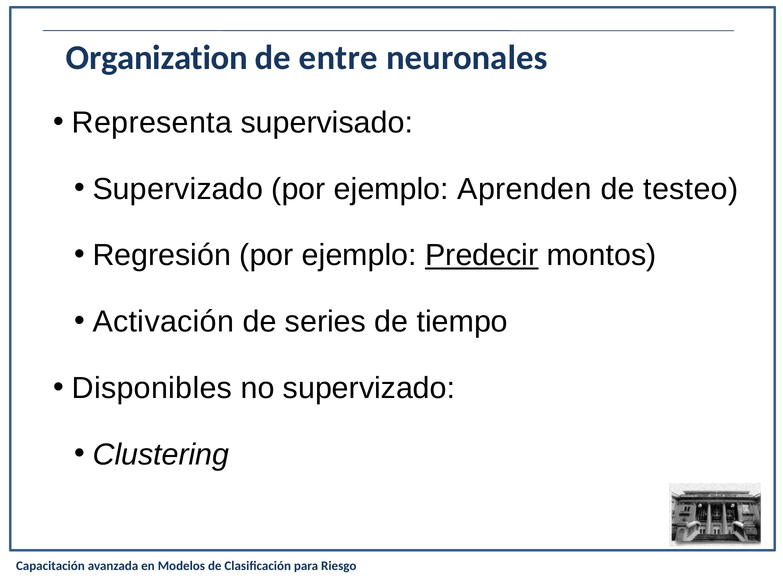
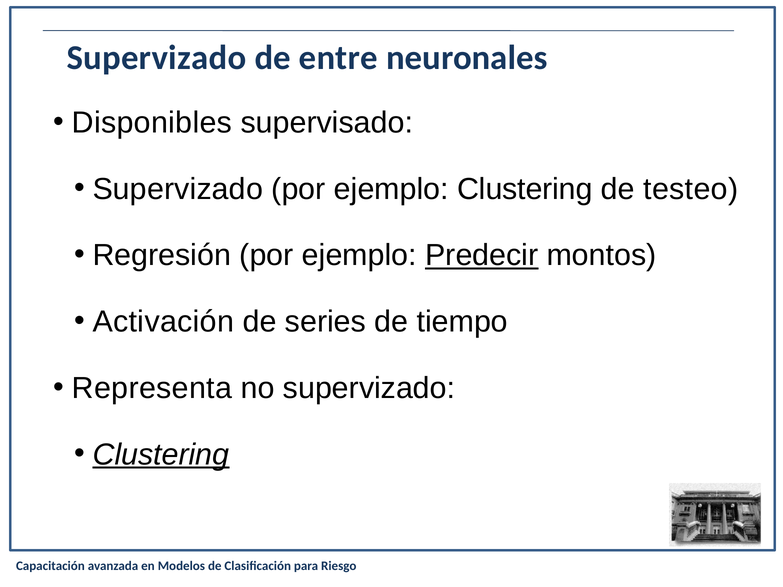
Organization at (157, 58): Organization -> Supervizado
Representa: Representa -> Disponibles
ejemplo Aprenden: Aprenden -> Clustering
Disponibles: Disponibles -> Representa
Clustering at (161, 455) underline: none -> present
